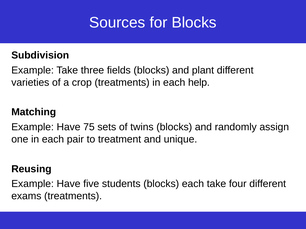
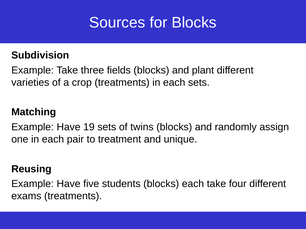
each help: help -> sets
75: 75 -> 19
